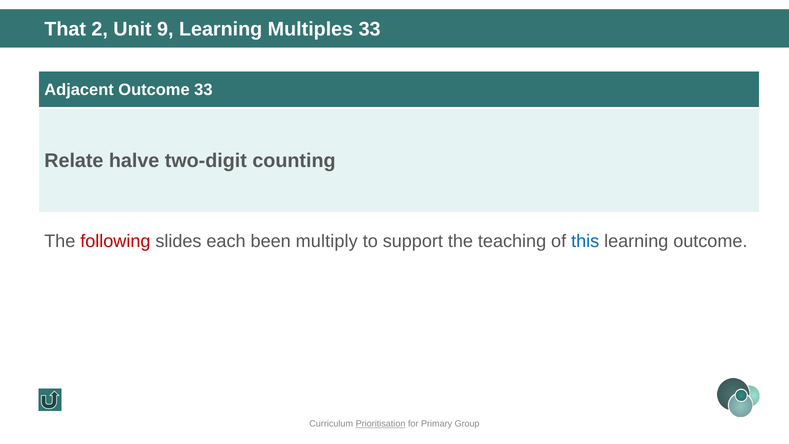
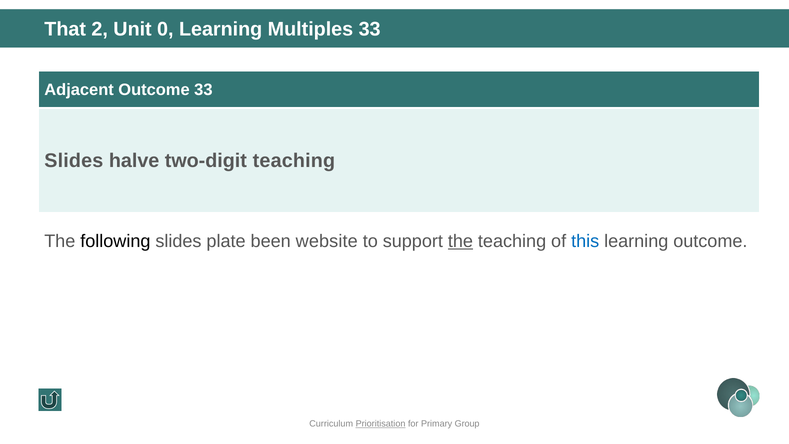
9: 9 -> 0
Relate at (74, 160): Relate -> Slides
two-digit counting: counting -> teaching
following colour: red -> black
each: each -> plate
multiply: multiply -> website
the at (460, 241) underline: none -> present
